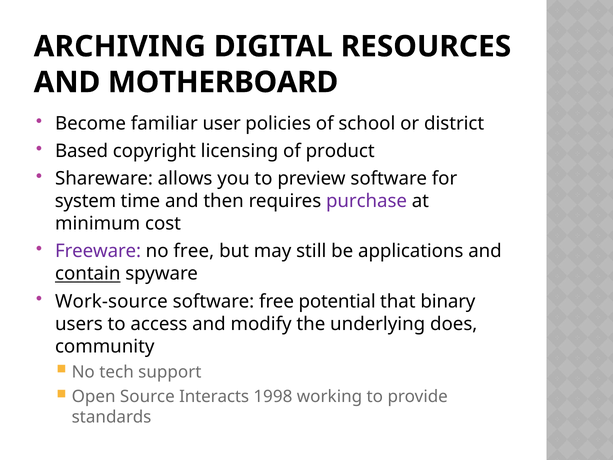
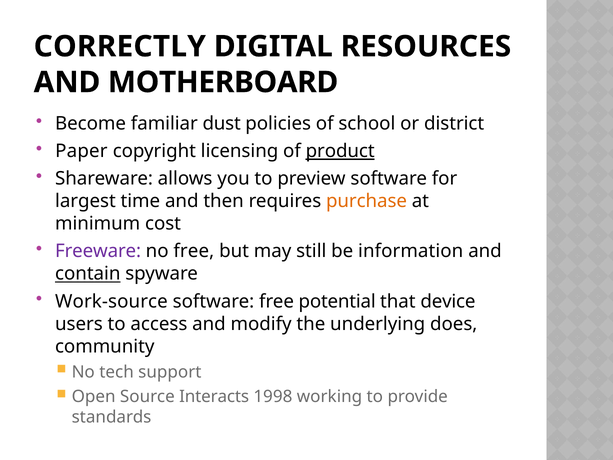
ARCHIVING: ARCHIVING -> CORRECTLY
user: user -> dust
Based: Based -> Paper
product underline: none -> present
system: system -> largest
purchase colour: purple -> orange
applications: applications -> information
binary: binary -> device
